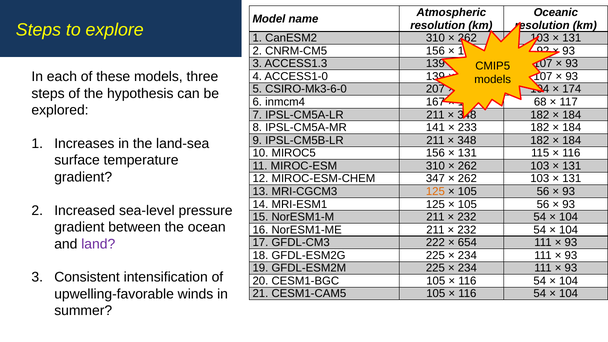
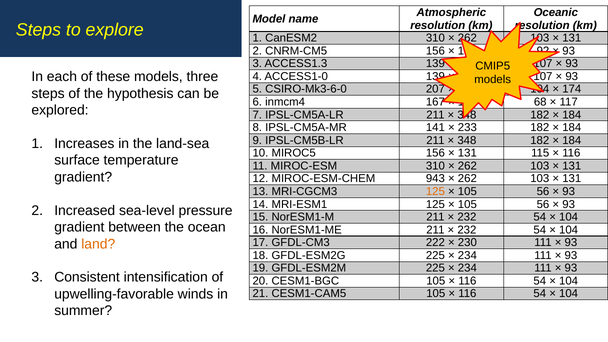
347: 347 -> 943
654: 654 -> 230
land colour: purple -> orange
